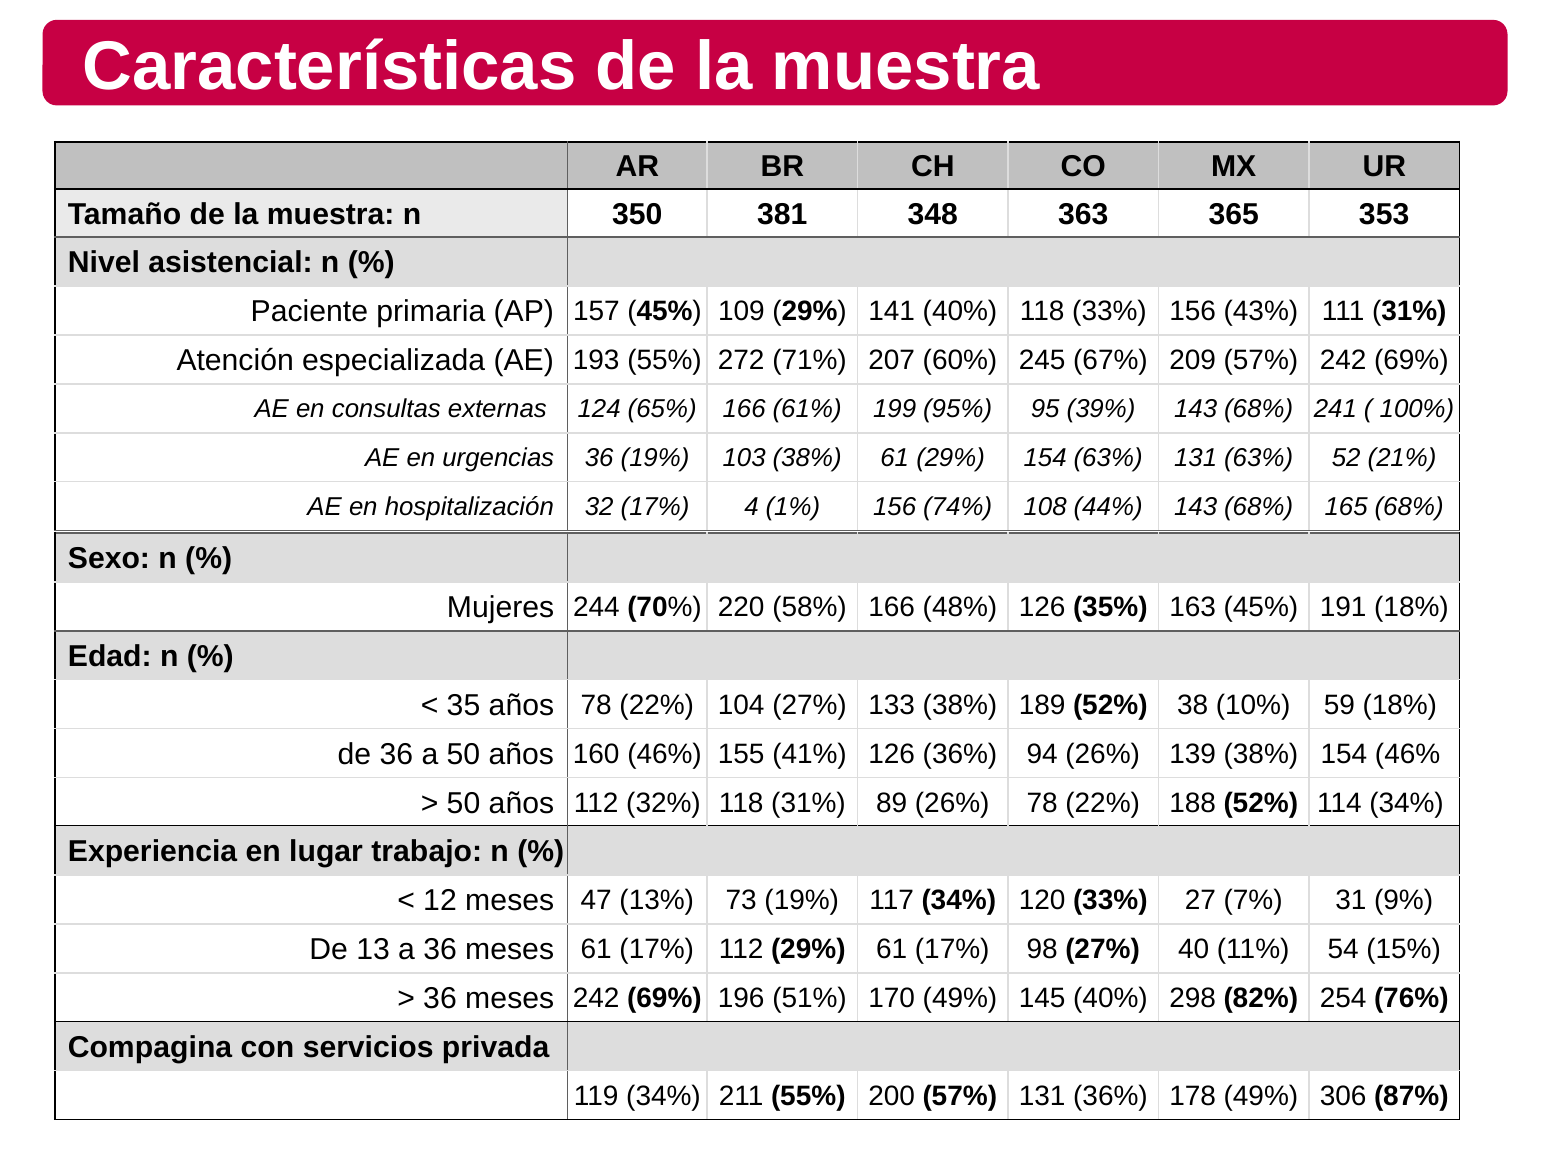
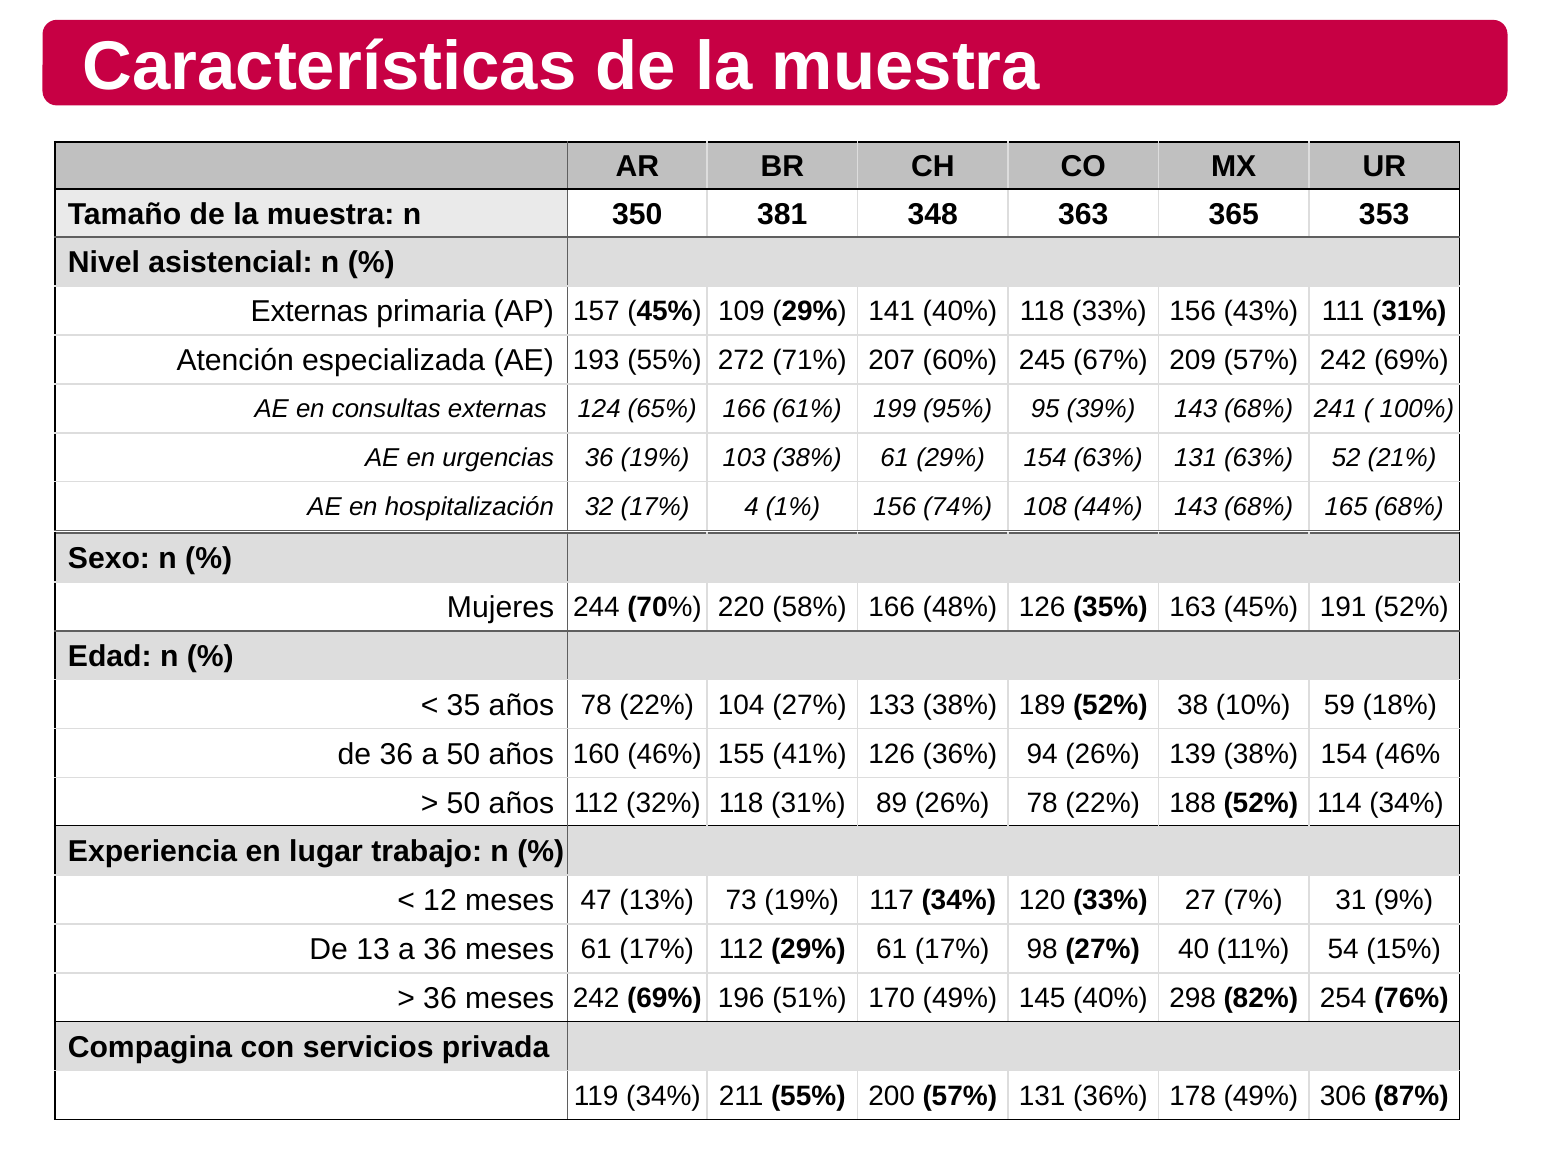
Paciente at (309, 311): Paciente -> Externas
191 18%: 18% -> 52%
